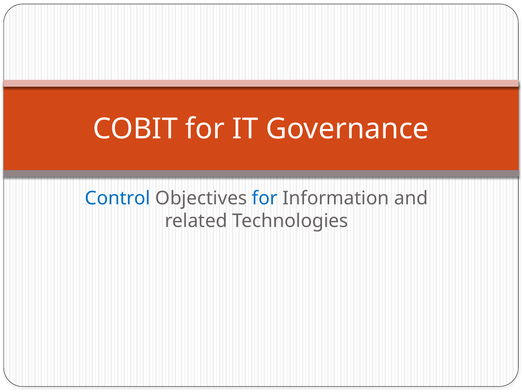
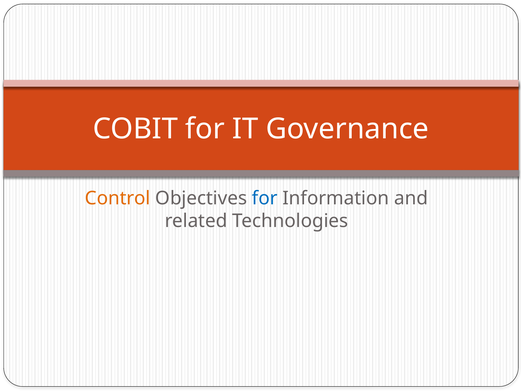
Control colour: blue -> orange
